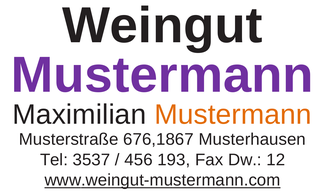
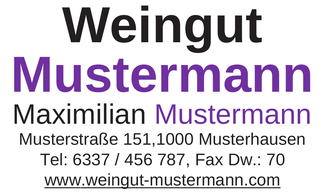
Mustermann at (233, 115) colour: orange -> purple
676,1867: 676,1867 -> 151,1000
3537: 3537 -> 6337
193: 193 -> 787
12: 12 -> 70
